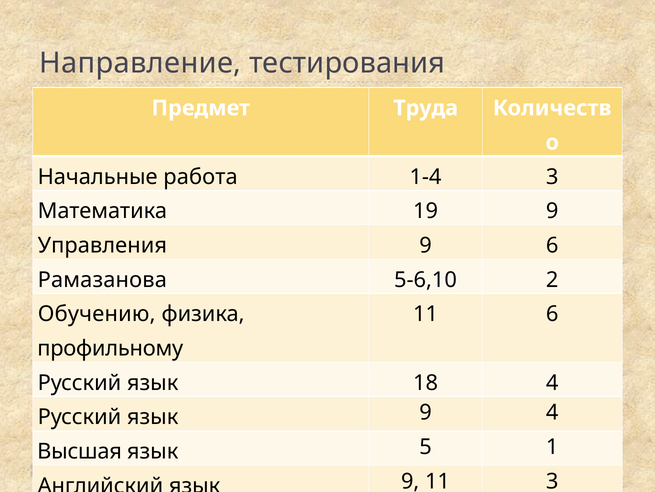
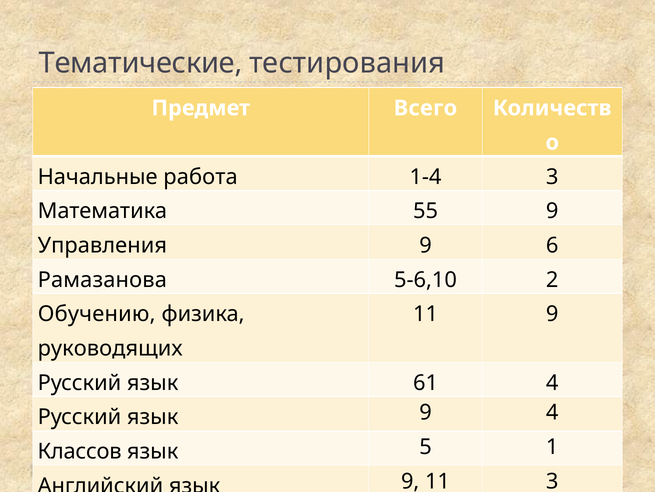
Направление: Направление -> Тематические
Труда: Труда -> Всего
19: 19 -> 55
11 6: 6 -> 9
профильному: профильному -> руководящих
18: 18 -> 61
Высшая: Высшая -> Классов
